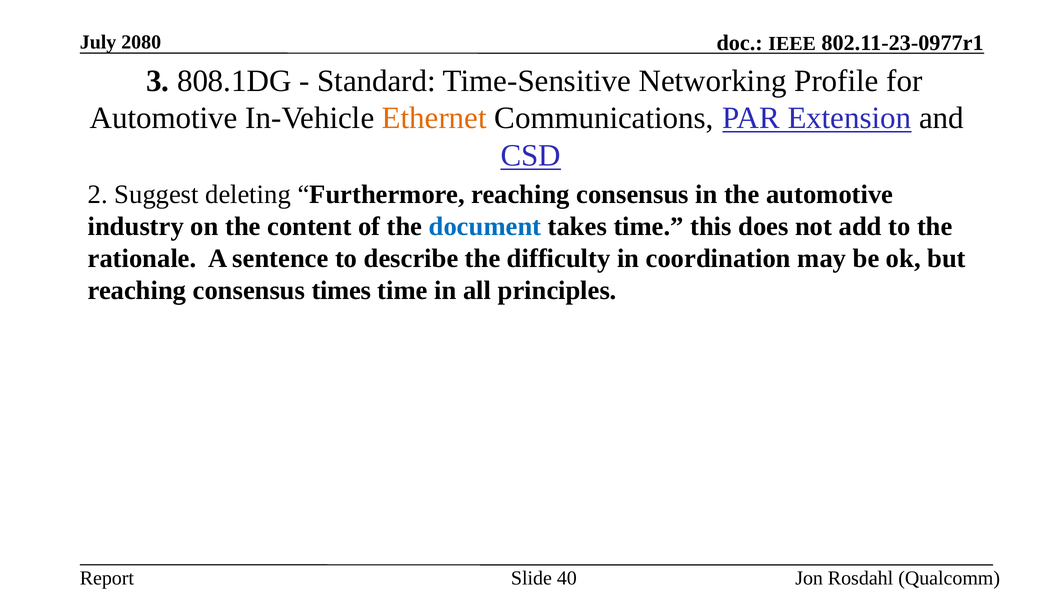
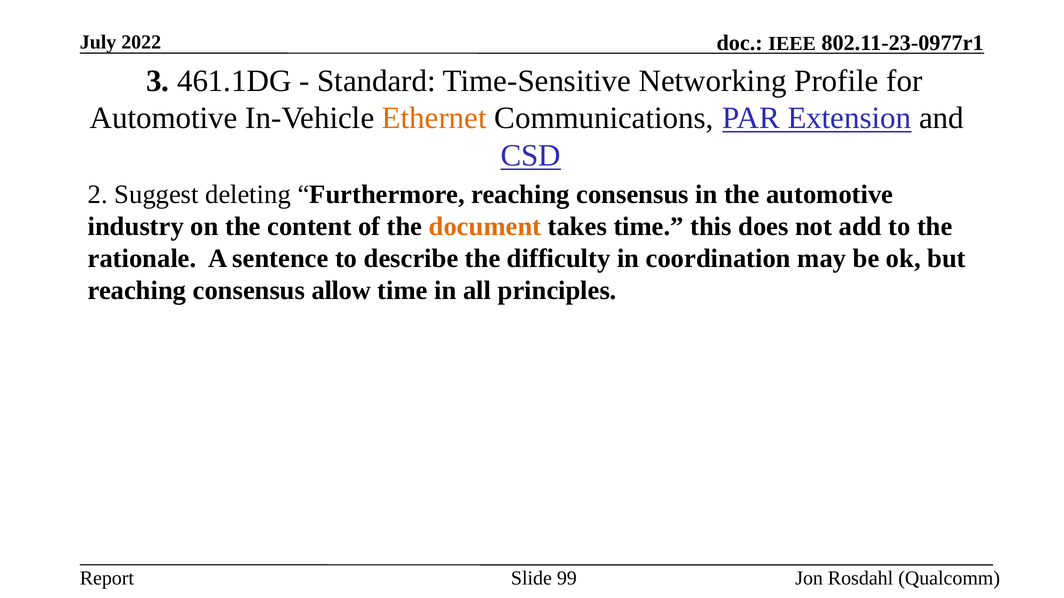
2080: 2080 -> 2022
808.1DG: 808.1DG -> 461.1DG
document colour: blue -> orange
times: times -> allow
40: 40 -> 99
